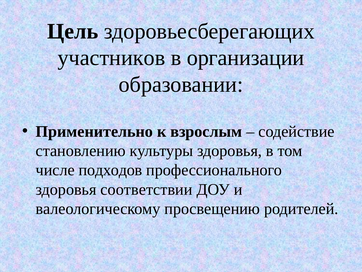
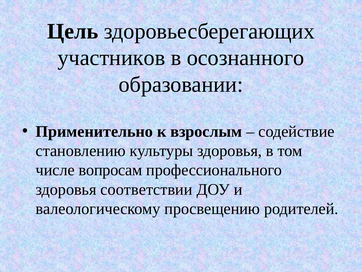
организации: организации -> осознанного
подходов: подходов -> вопросам
